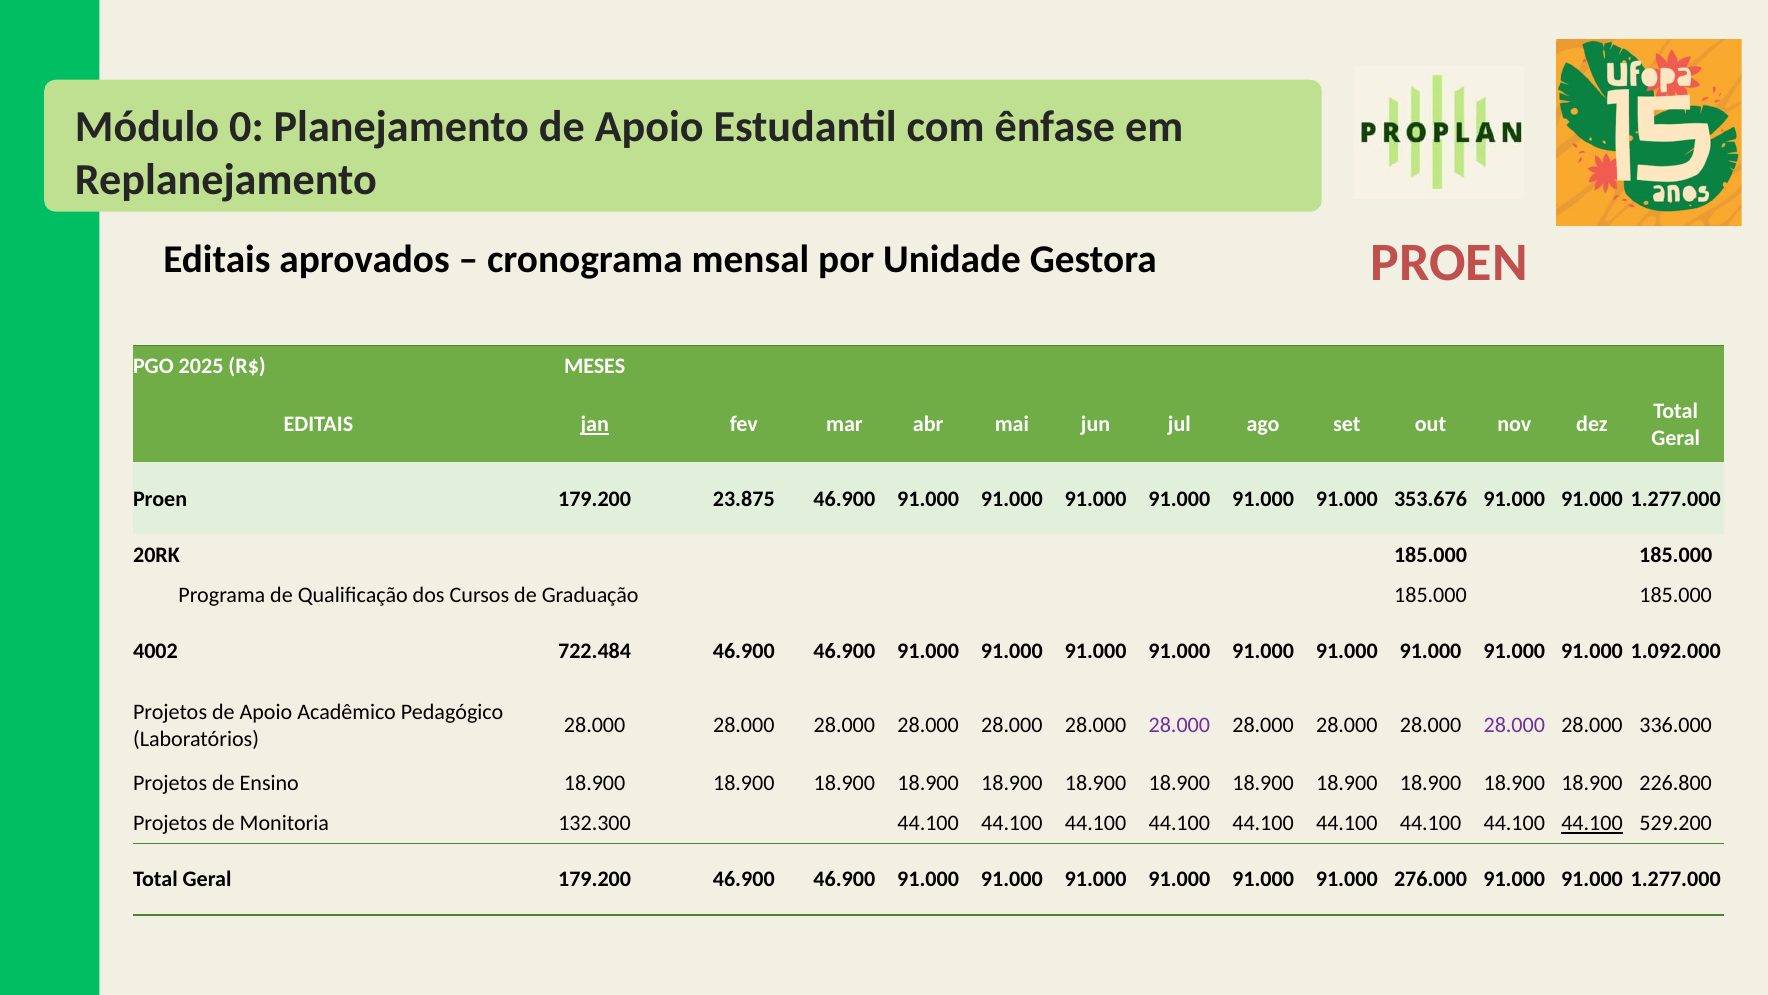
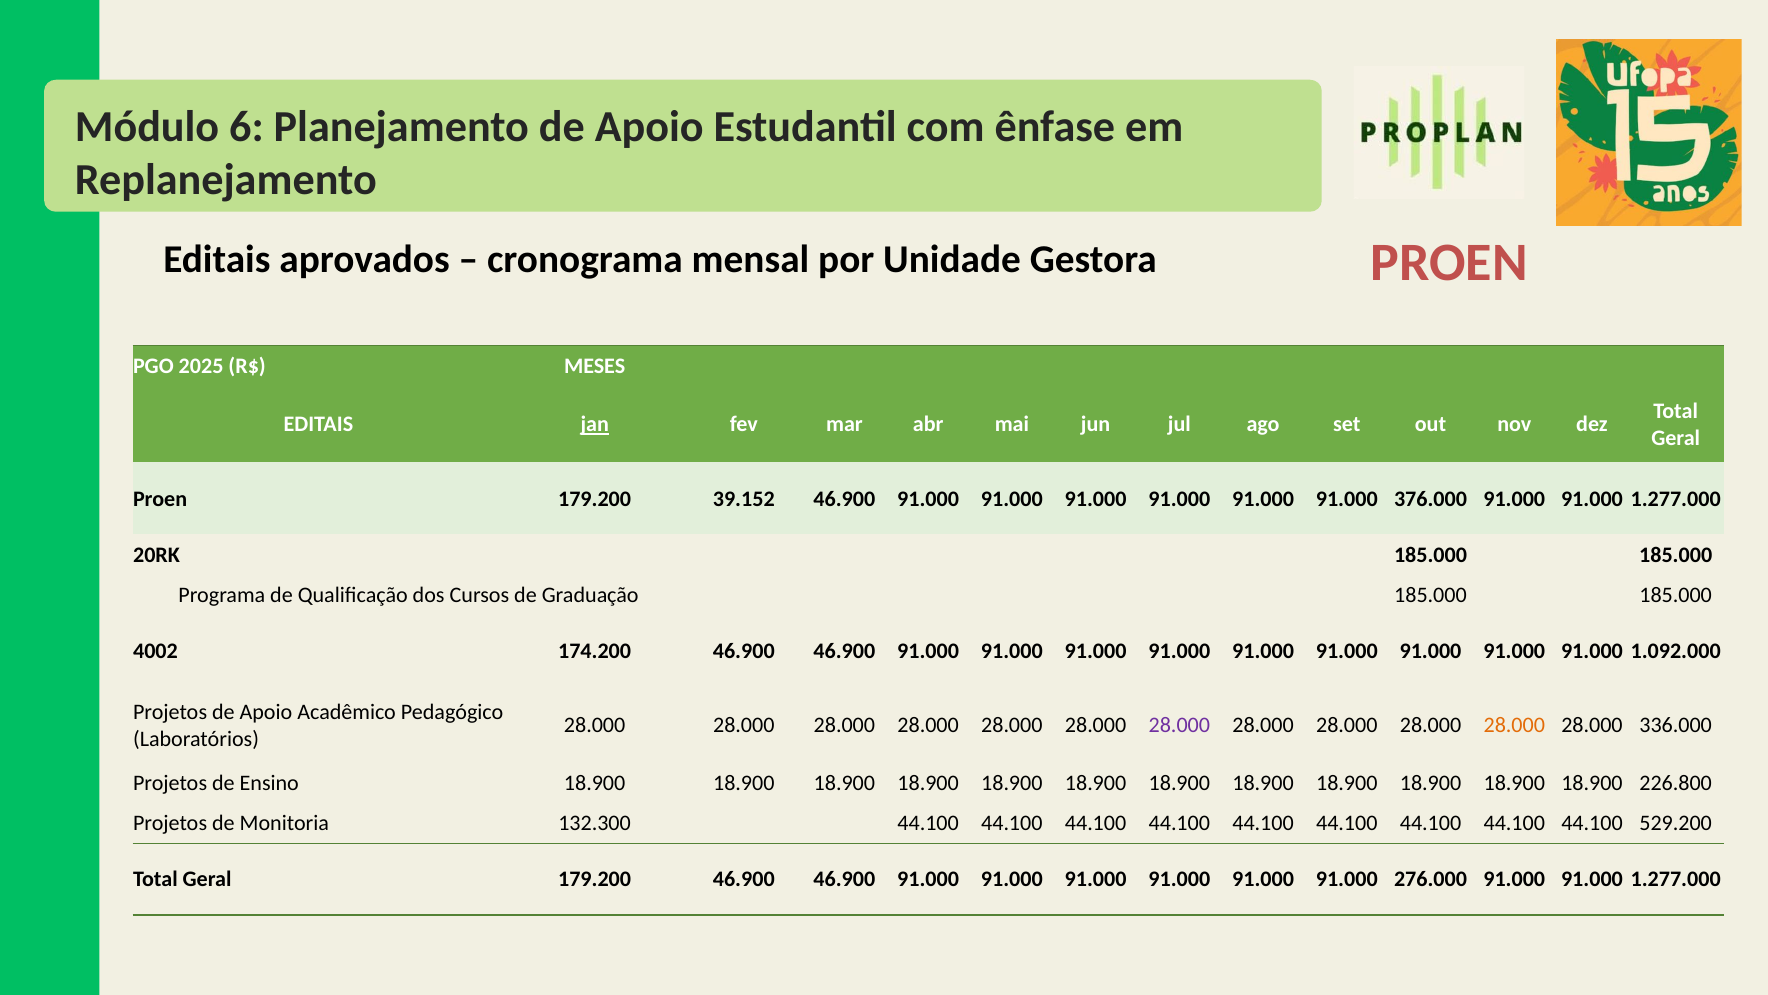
0: 0 -> 6
23.875: 23.875 -> 39.152
353.676: 353.676 -> 376.000
722.484: 722.484 -> 174.200
28.000 at (1514, 725) colour: purple -> orange
44.100 at (1592, 823) underline: present -> none
